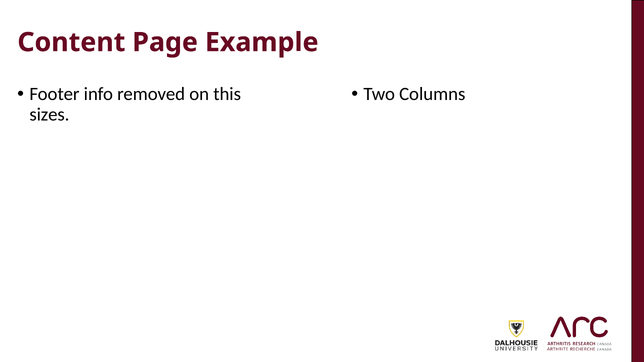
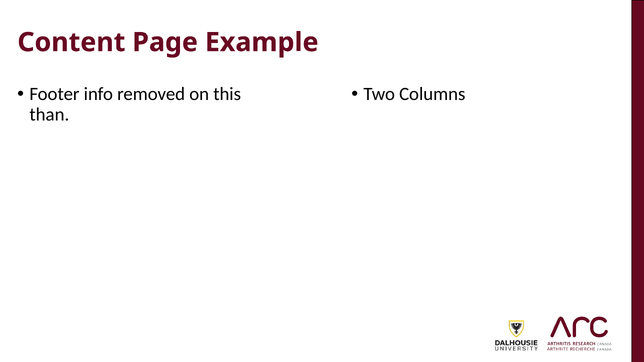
sizes: sizes -> than
